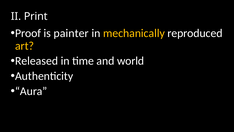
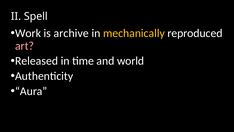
Print: Print -> Spell
Proof: Proof -> Work
painter: painter -> archive
art colour: yellow -> pink
